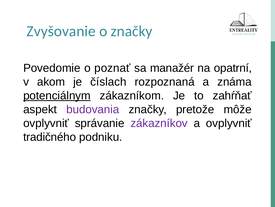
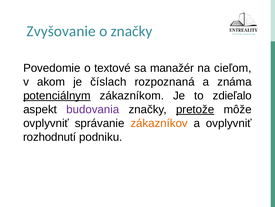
poznať: poznať -> textové
opatrní: opatrní -> cieľom
zahŕňať: zahŕňať -> zdieľalo
pretože underline: none -> present
zákazníkov colour: purple -> orange
tradičného: tradičného -> rozhodnutí
